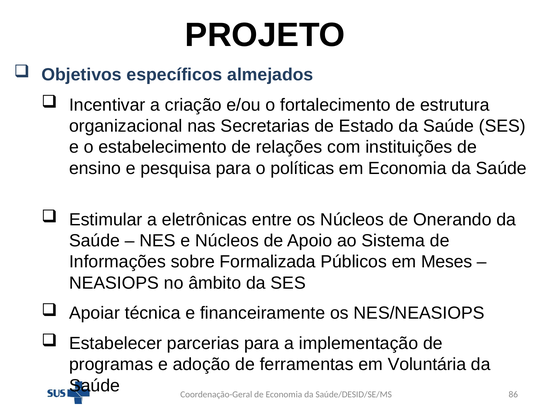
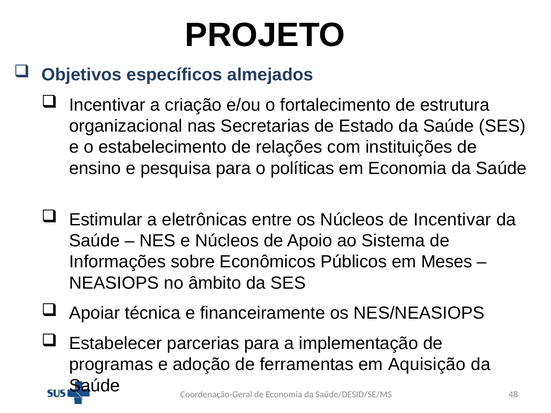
de Onerando: Onerando -> Incentivar
Formalizada: Formalizada -> Econômicos
Voluntária: Voluntária -> Aquisição
86: 86 -> 48
